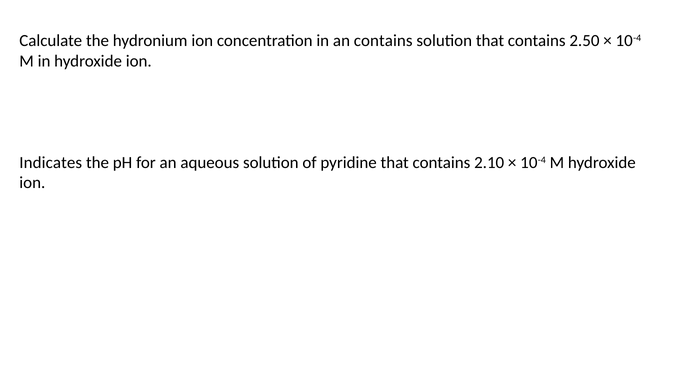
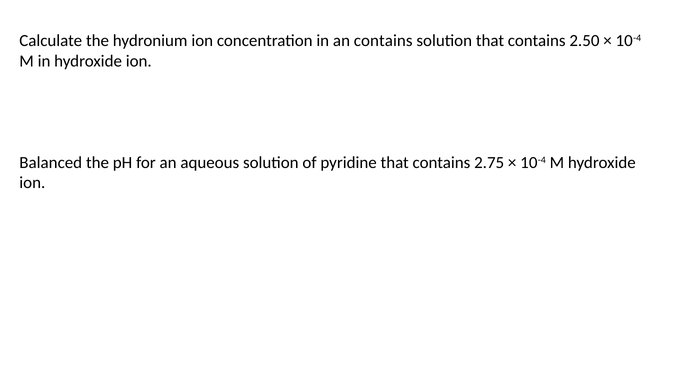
Indicates: Indicates -> Balanced
2.10: 2.10 -> 2.75
